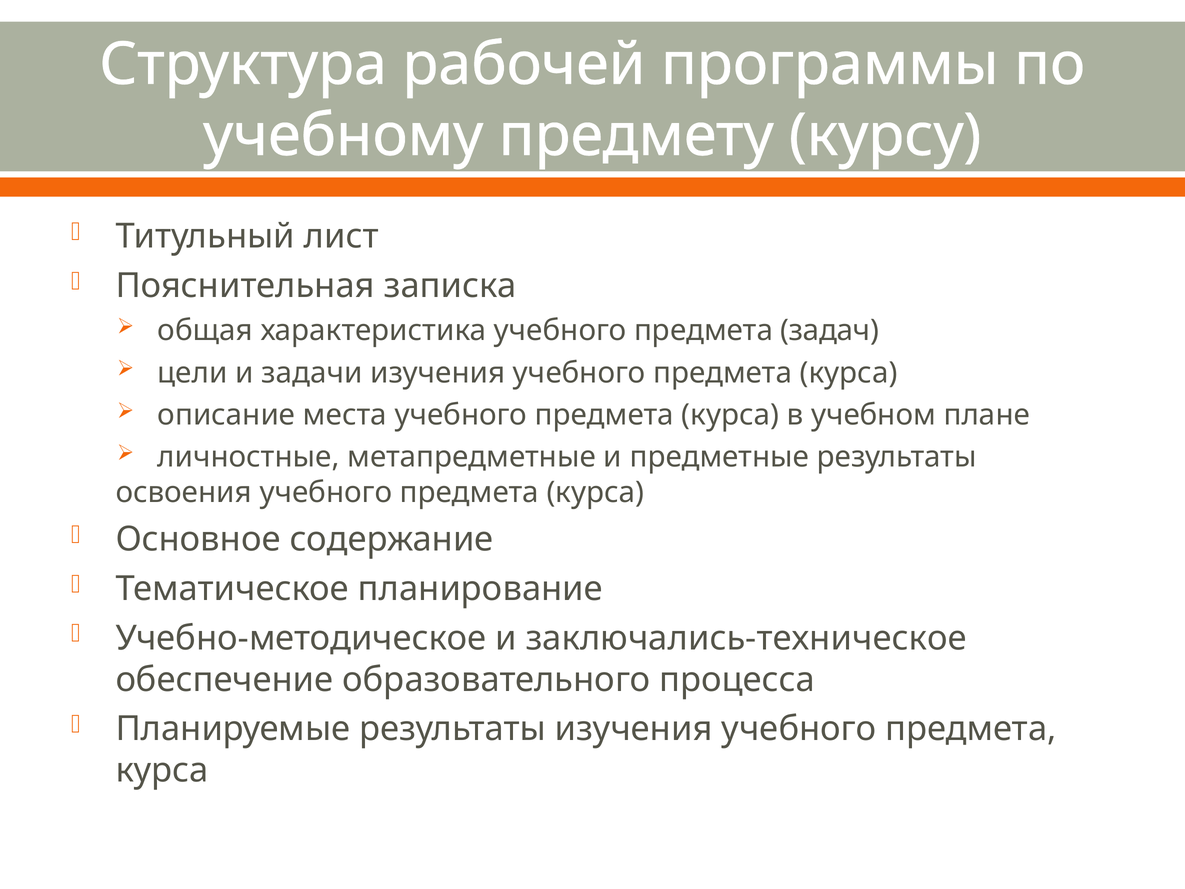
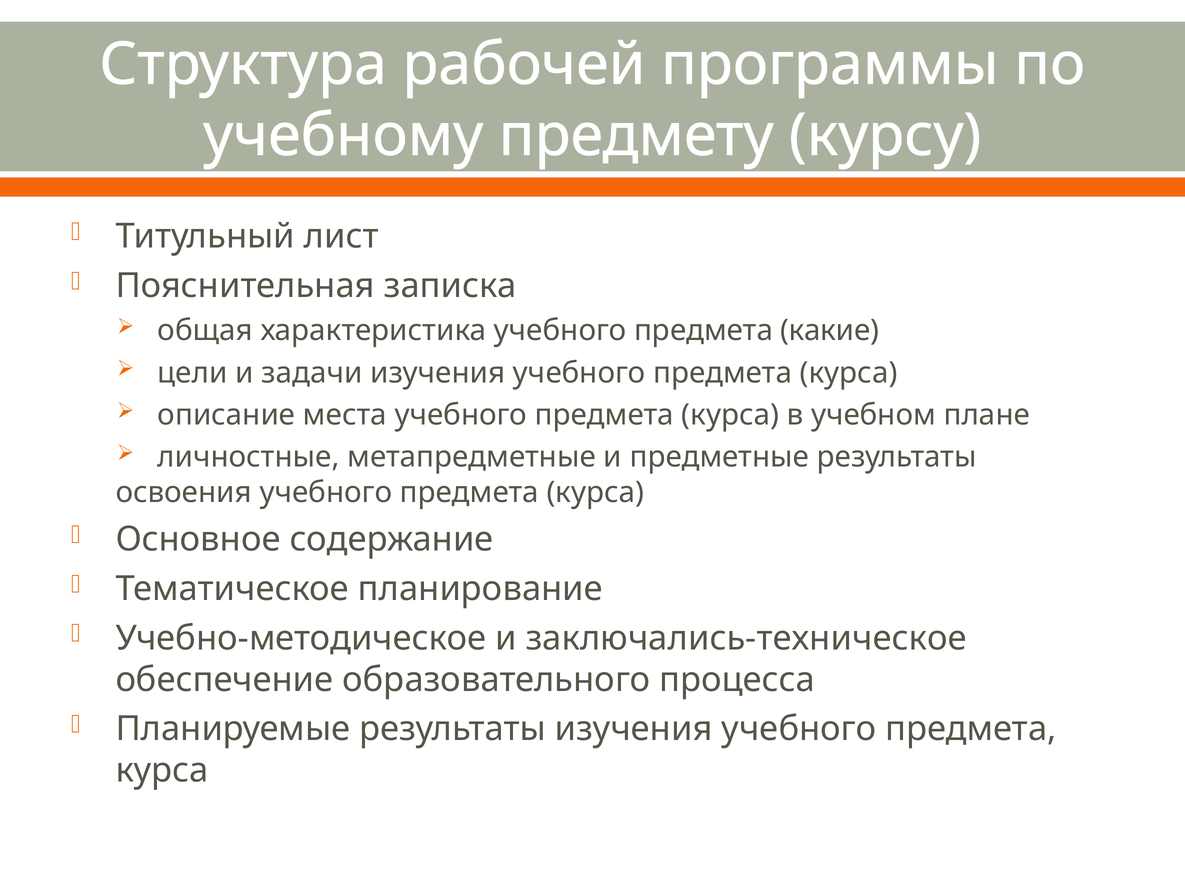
задач: задач -> какие
